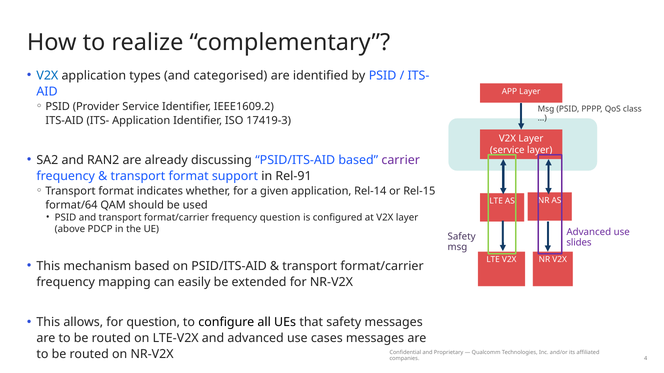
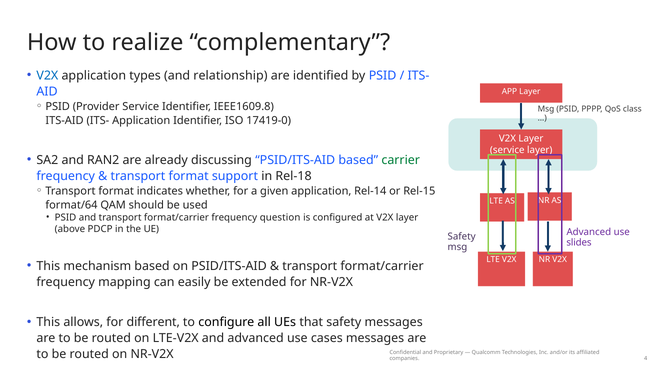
categorised: categorised -> relationship
IEEE1609.2: IEEE1609.2 -> IEEE1609.8
17419-3: 17419-3 -> 17419-0
carrier colour: purple -> green
Rel-91: Rel-91 -> Rel-18
for question: question -> different
